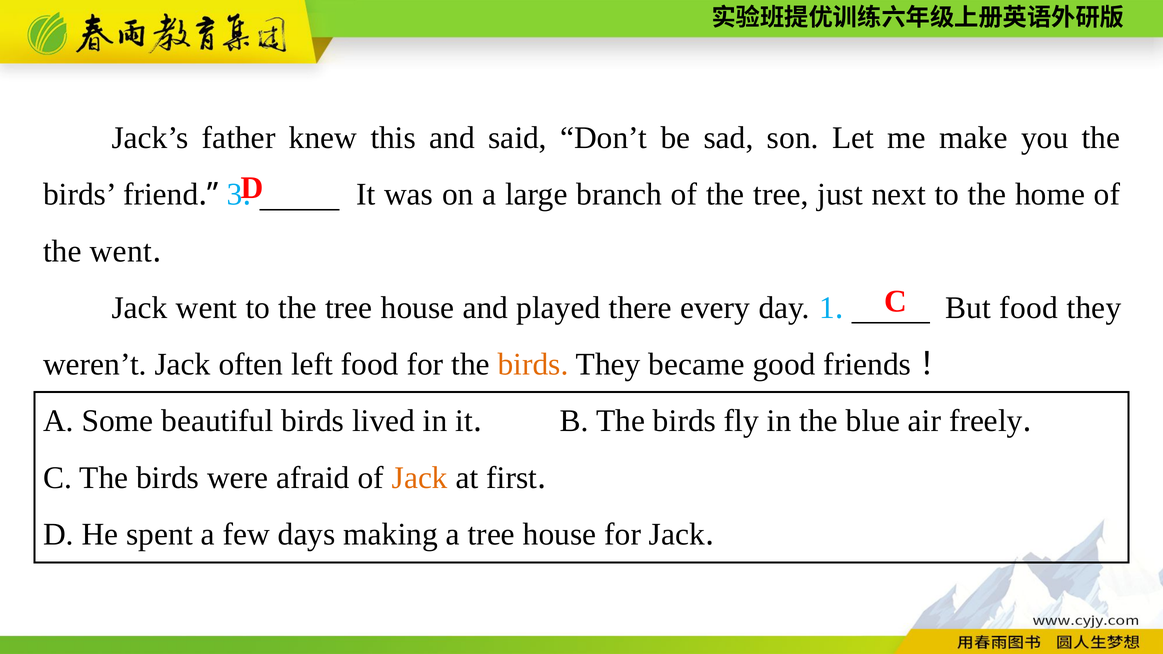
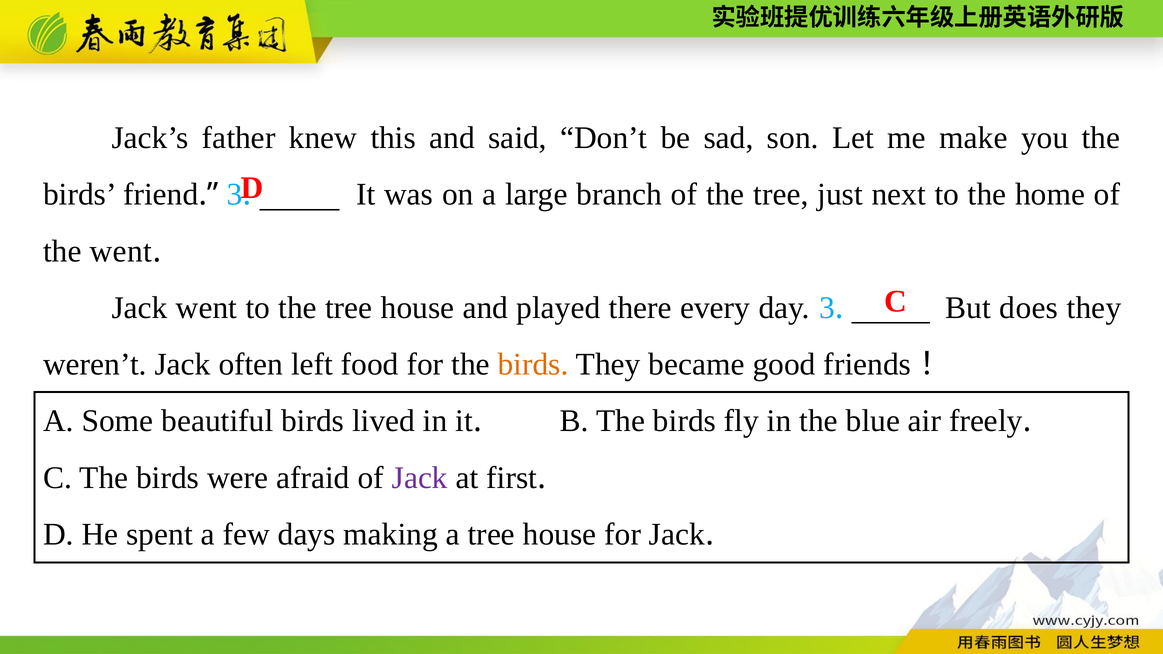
day 1: 1 -> 3
But food: food -> does
Jack at (420, 478) colour: orange -> purple
